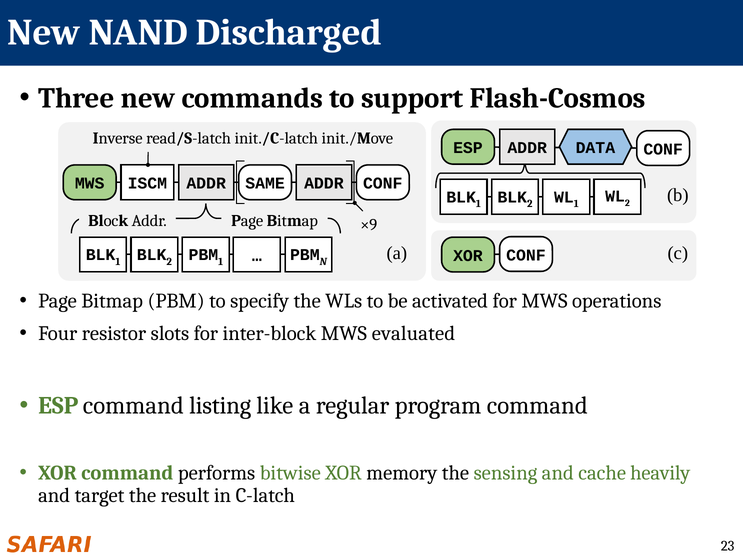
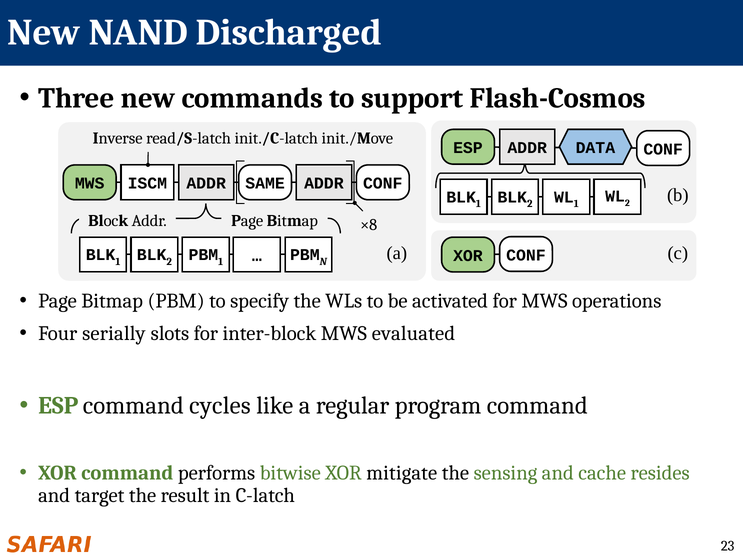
×9: ×9 -> ×8
resistor: resistor -> serially
listing: listing -> cycles
memory: memory -> mitigate
heavily: heavily -> resides
